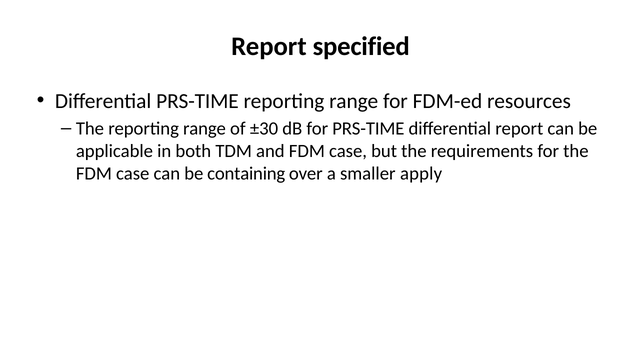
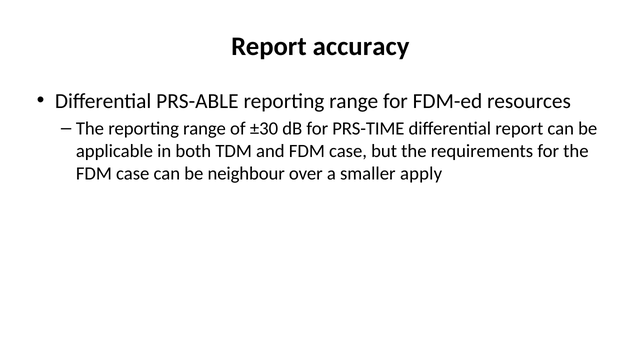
specified: specified -> accuracy
Differential PRS-TIME: PRS-TIME -> PRS-ABLE
containing: containing -> neighbour
